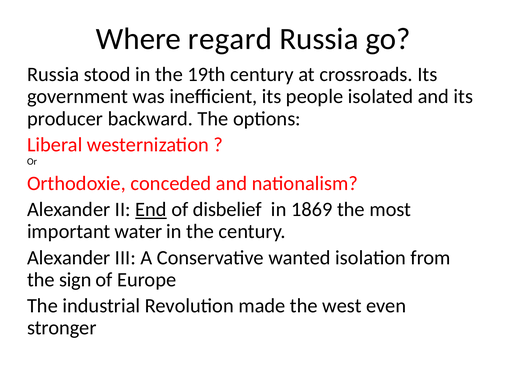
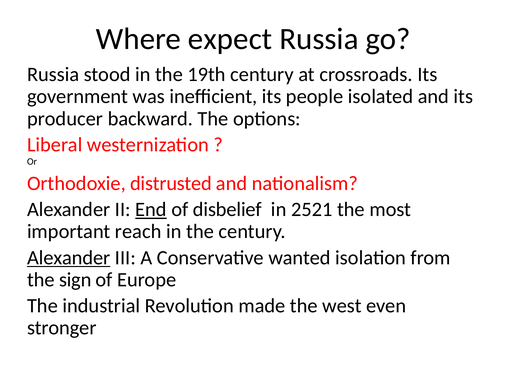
regard: regard -> expect
conceded: conceded -> distrusted
1869: 1869 -> 2521
water: water -> reach
Alexander at (69, 258) underline: none -> present
